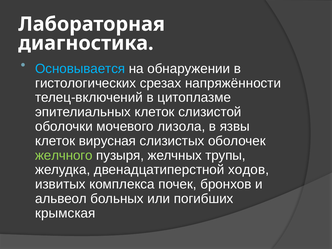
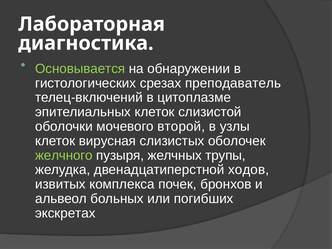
Основывается colour: light blue -> light green
напряжённости: напряжённости -> преподаватель
лизола: лизола -> второй
язвы: язвы -> узлы
крымская: крымская -> экскретах
